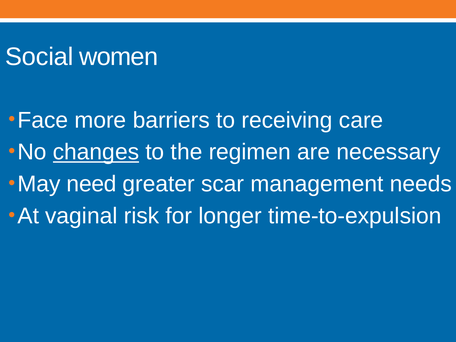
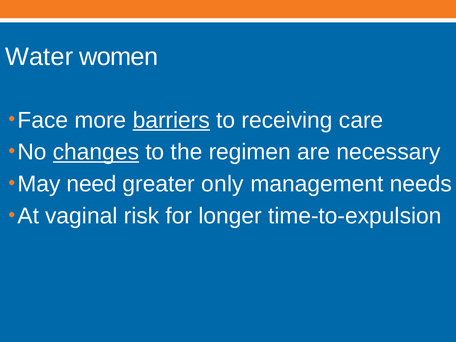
Social: Social -> Water
barriers underline: none -> present
scar: scar -> only
